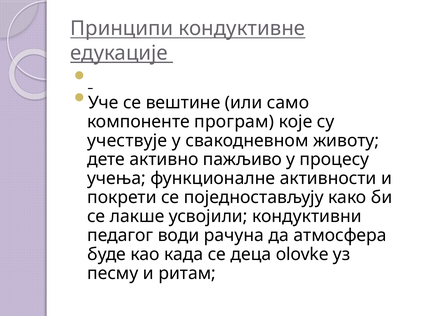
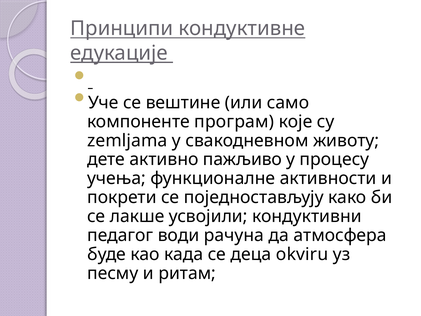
учествује: учествује -> zemljama
olovke: olovke -> okviru
